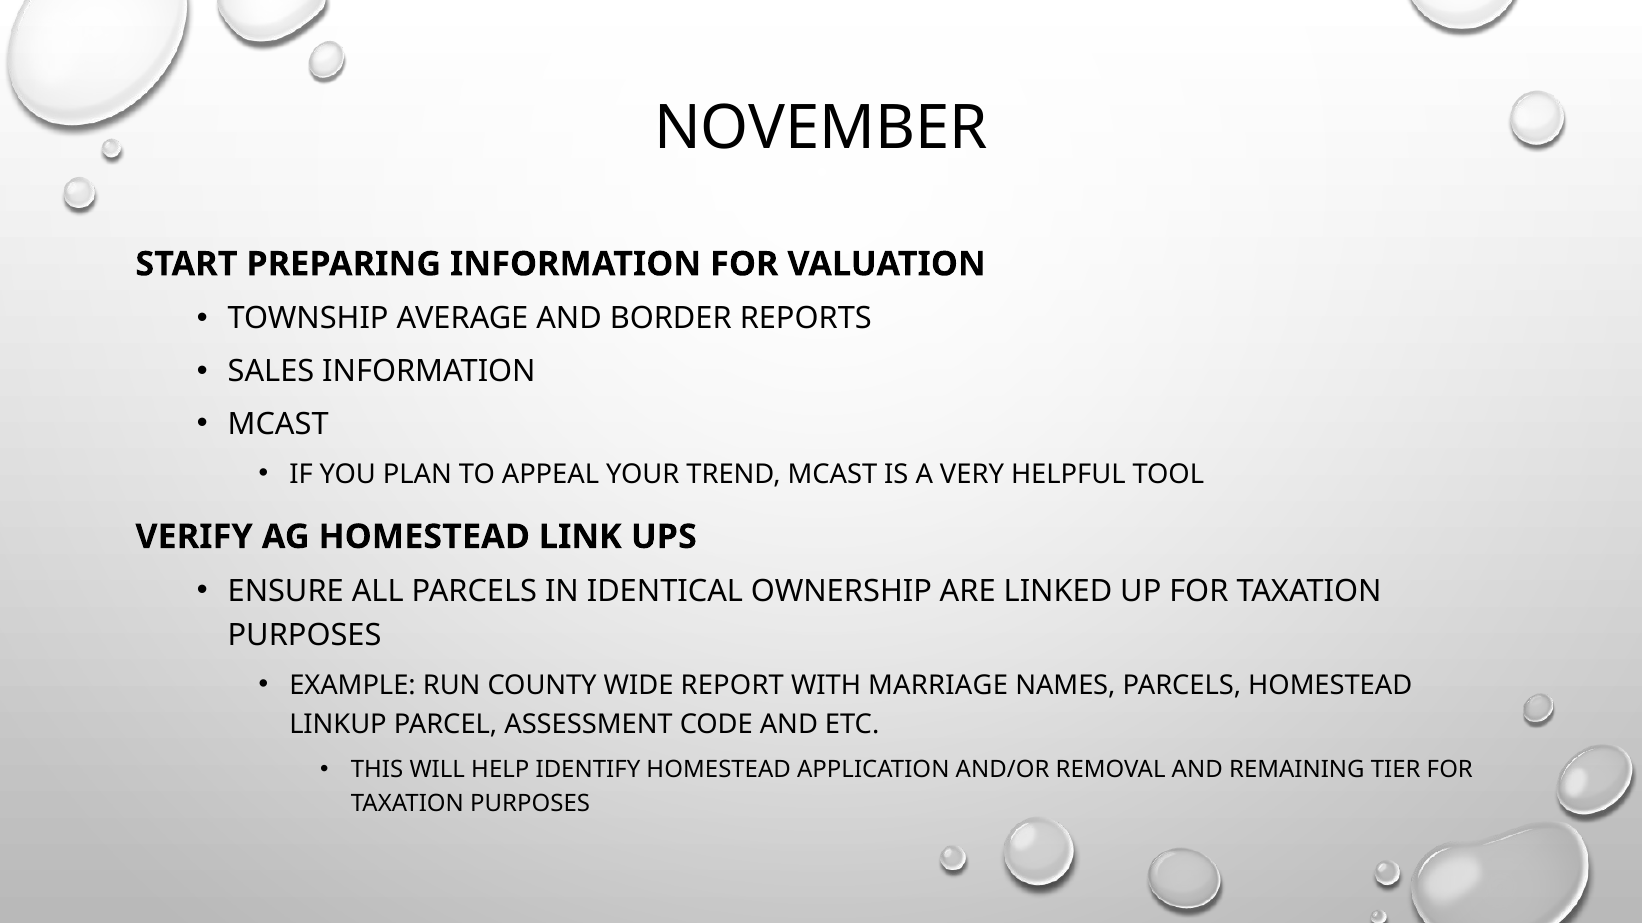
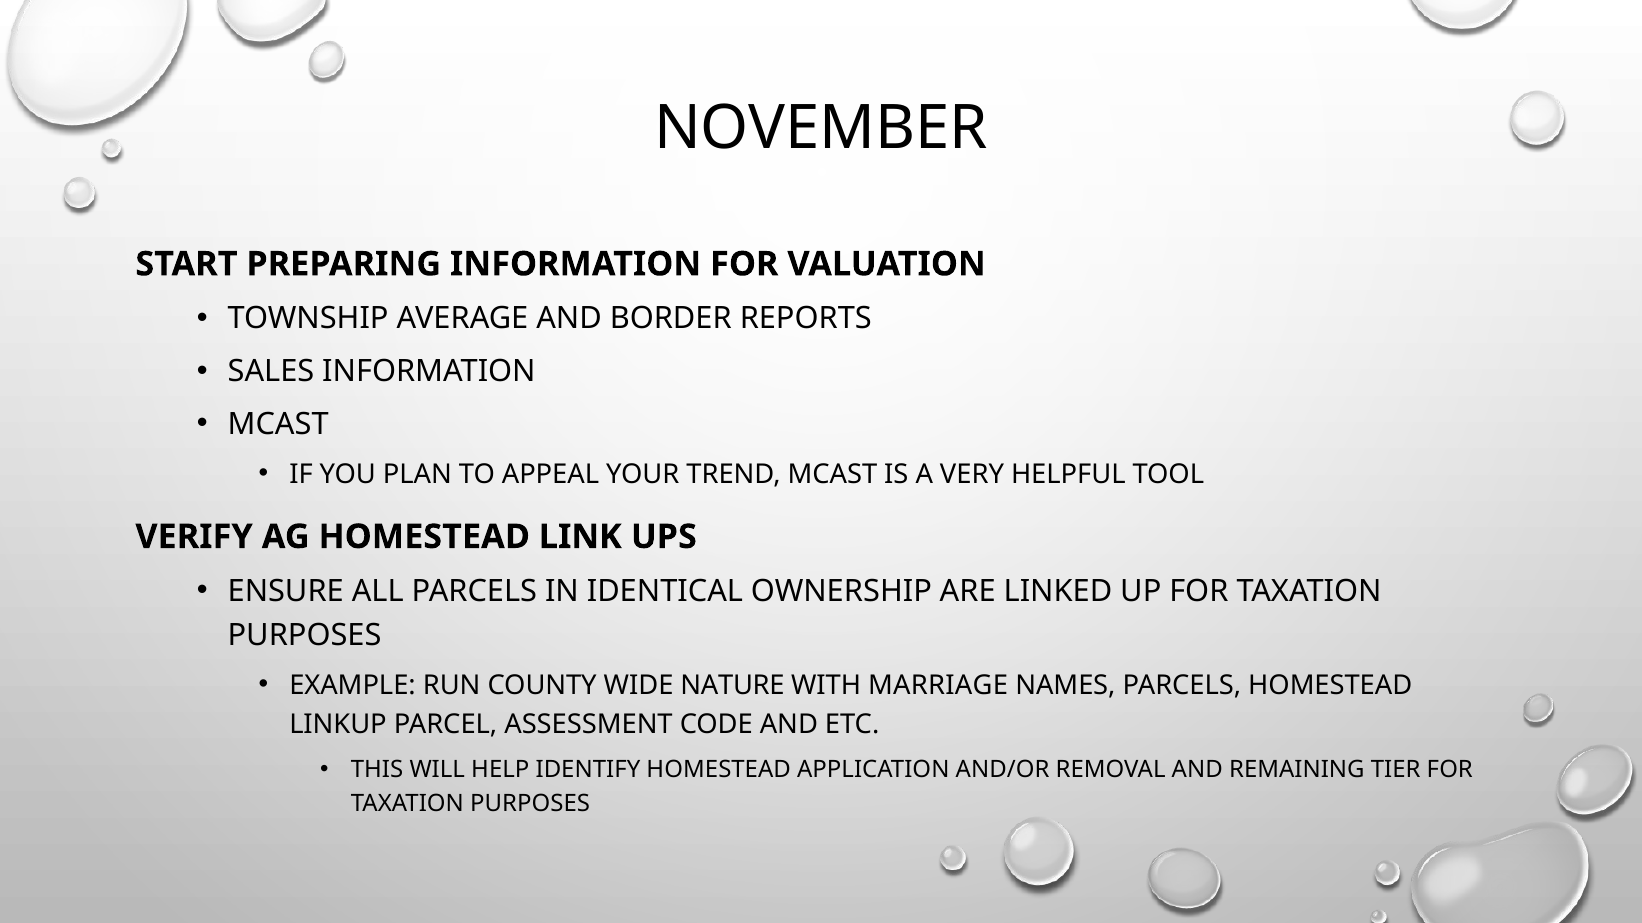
REPORT: REPORT -> NATURE
